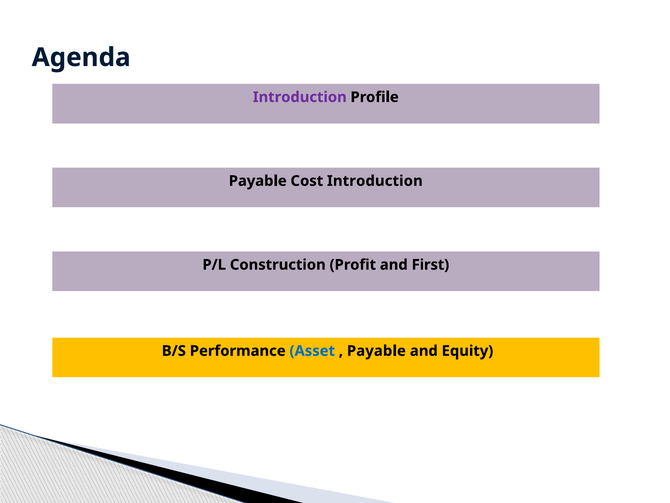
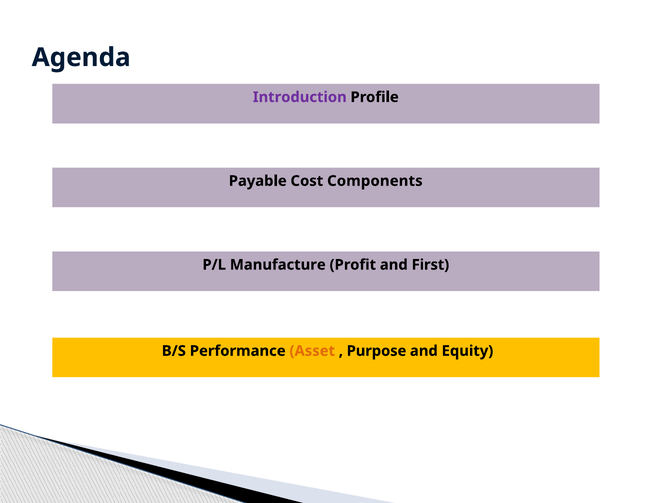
Cost Introduction: Introduction -> Components
Construction: Construction -> Manufacture
Asset colour: blue -> orange
Payable at (376, 351): Payable -> Purpose
